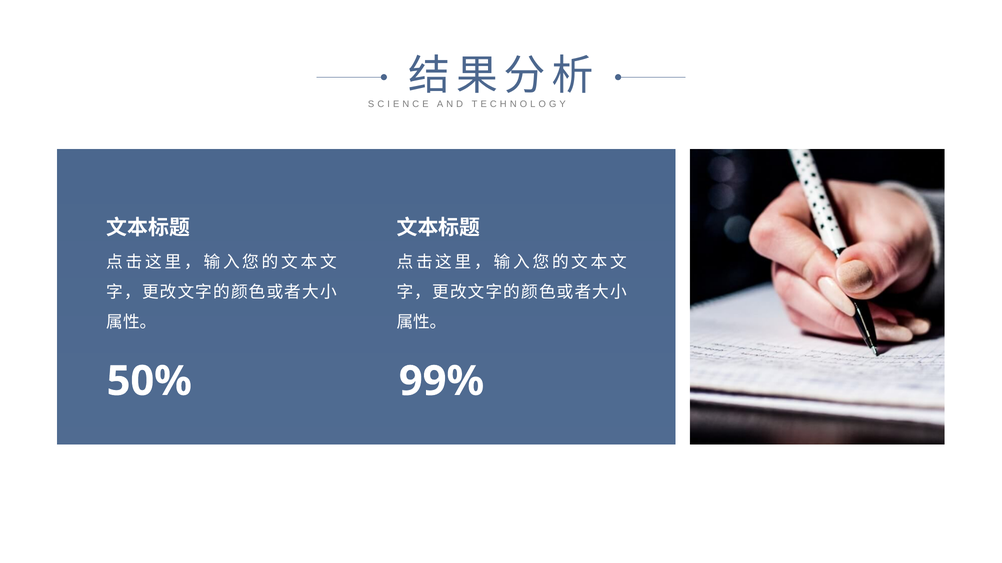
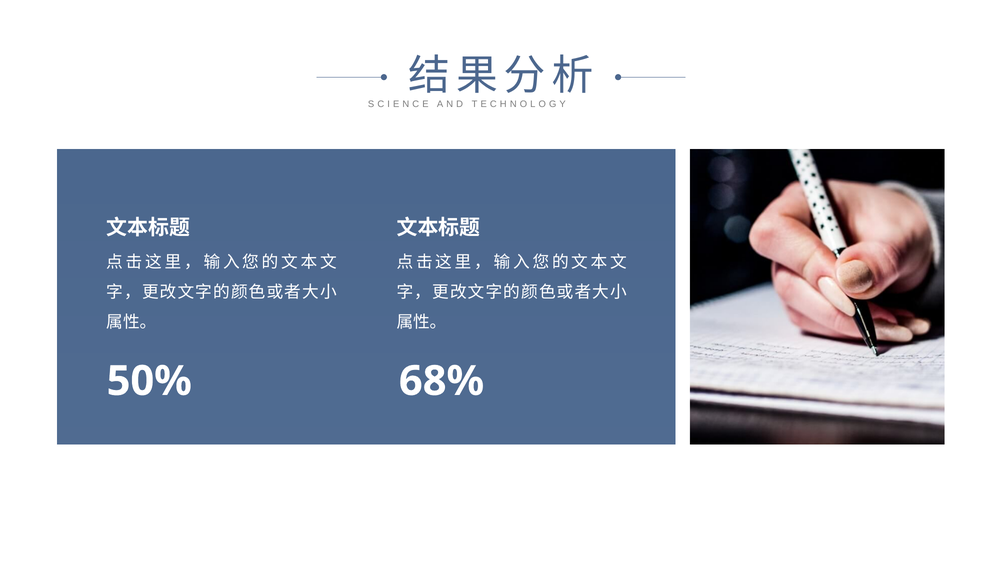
99%: 99% -> 68%
